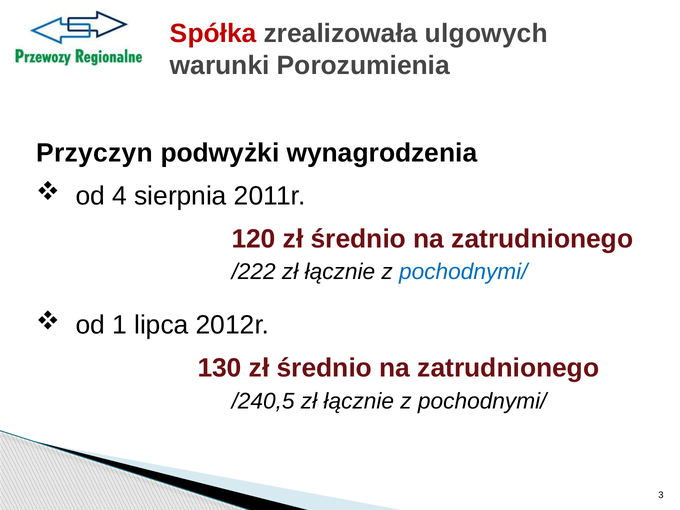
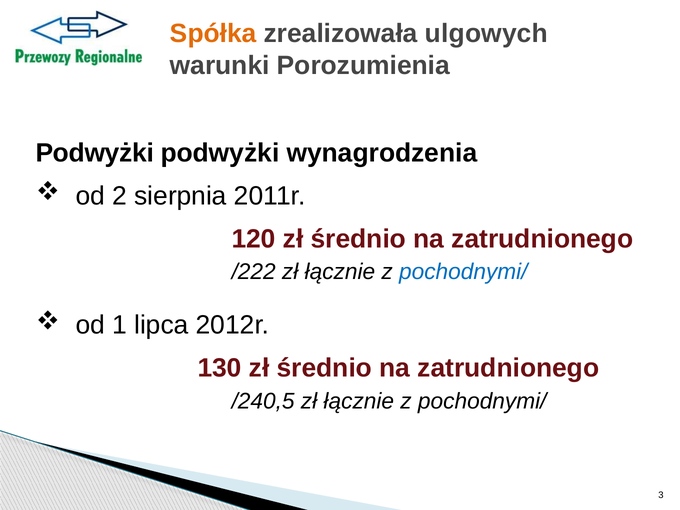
Spółka colour: red -> orange
Przyczyn at (95, 153): Przyczyn -> Podwyżki
4: 4 -> 2
